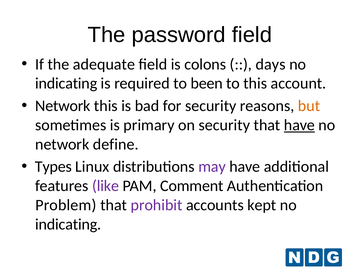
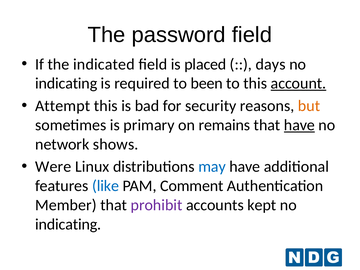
adequate: adequate -> indicated
colons: colons -> placed
account underline: none -> present
Network at (63, 106): Network -> Attempt
on security: security -> remains
define: define -> shows
Types: Types -> Were
may colour: purple -> blue
like colour: purple -> blue
Problem: Problem -> Member
